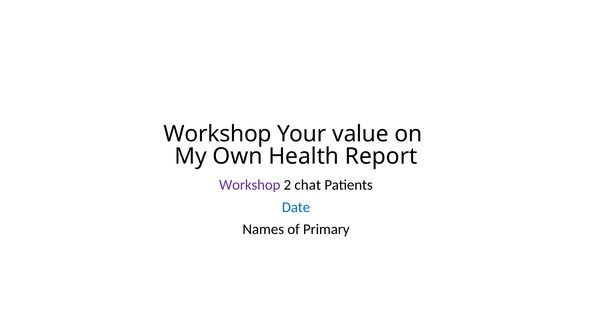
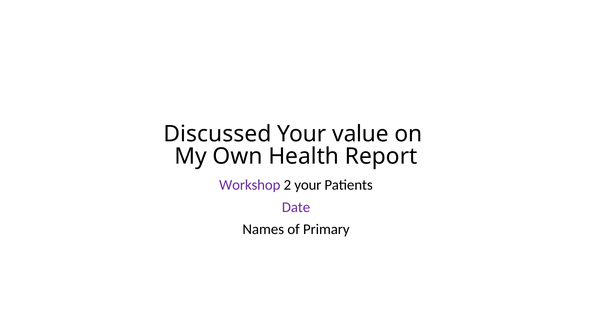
Workshop at (218, 134): Workshop -> Discussed
2 chat: chat -> your
Date colour: blue -> purple
